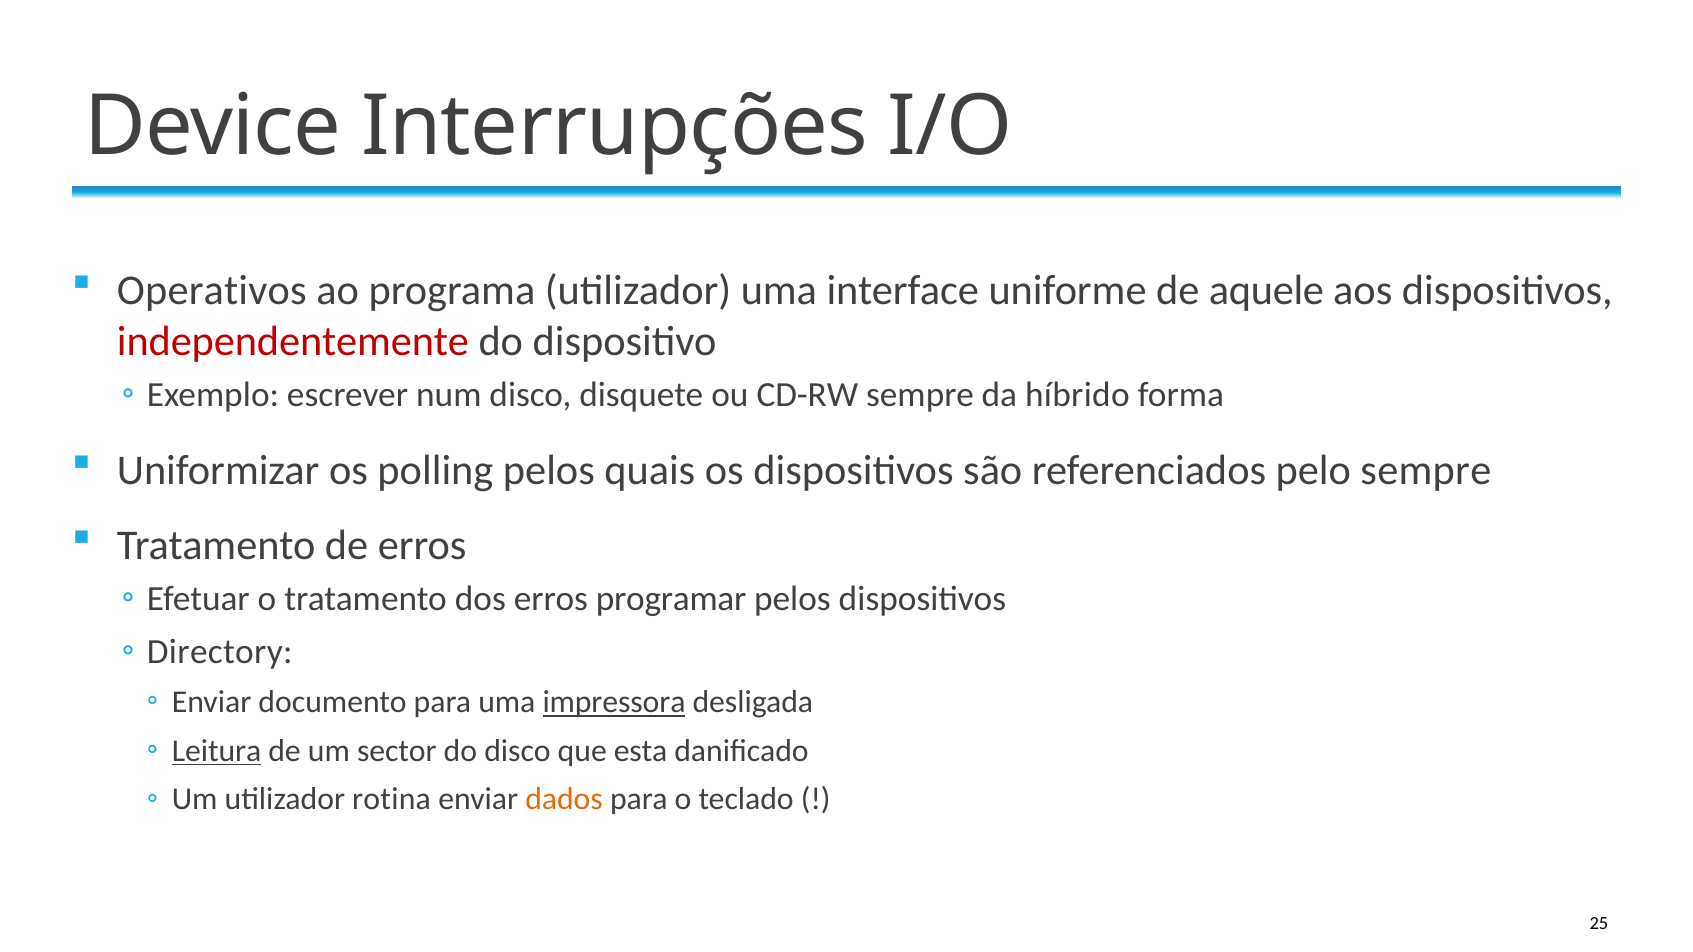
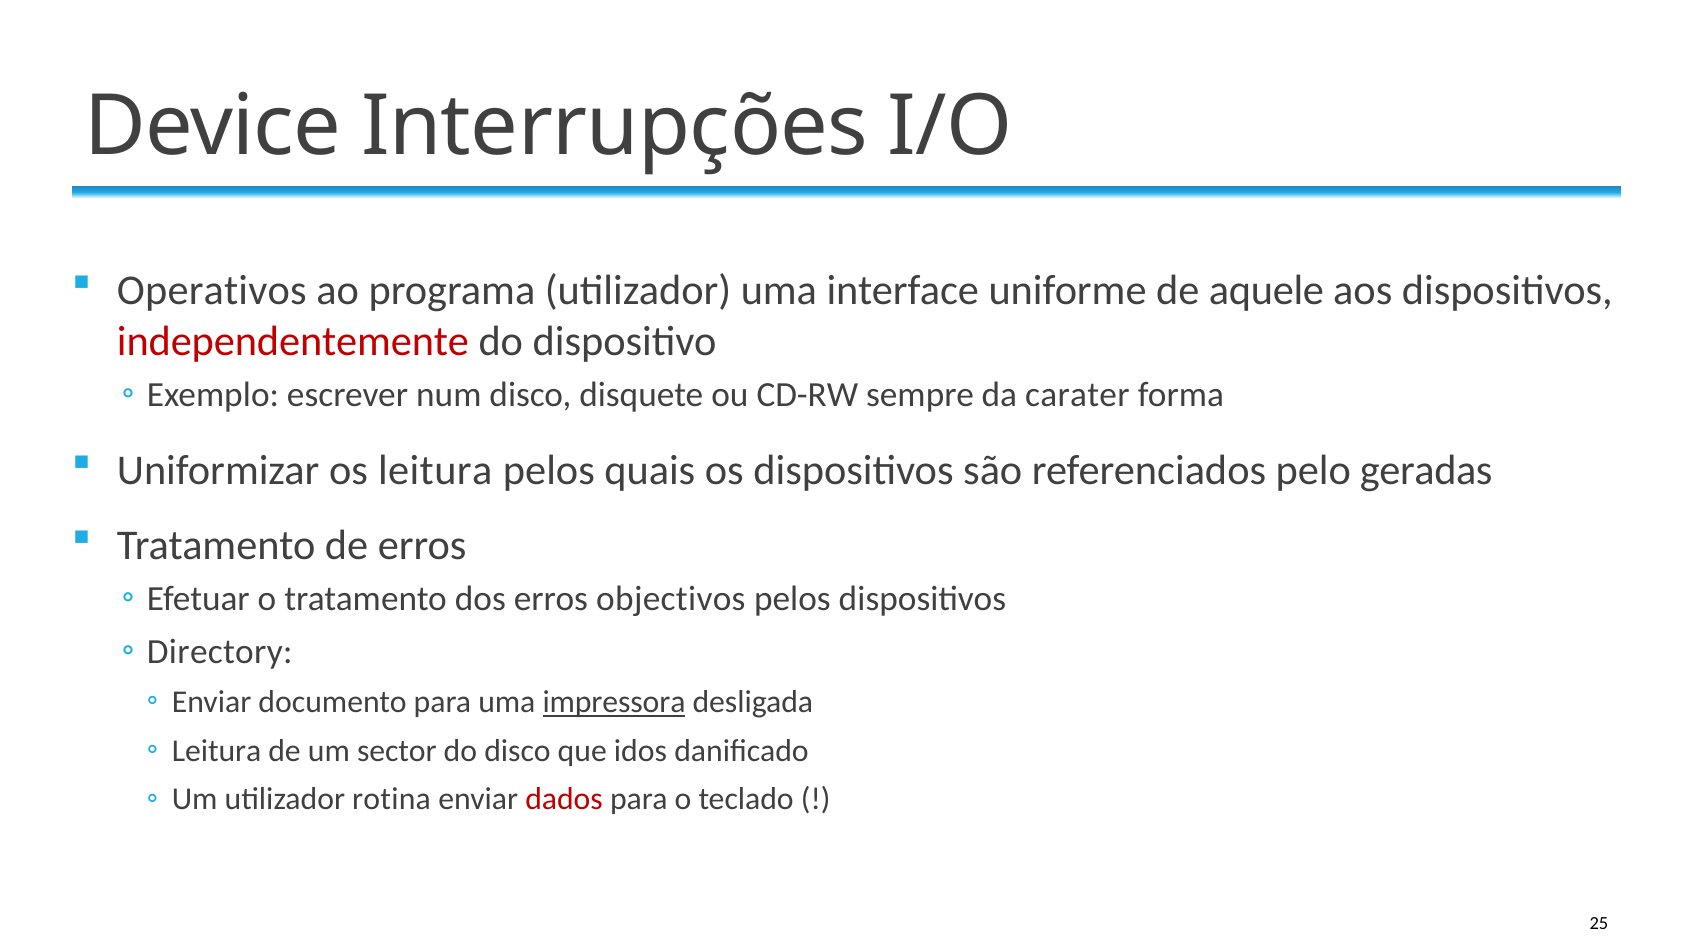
híbrido: híbrido -> carater
os polling: polling -> leitura
pelo sempre: sempre -> geradas
programar: programar -> objectivos
Leitura at (217, 751) underline: present -> none
esta: esta -> idos
dados colour: orange -> red
